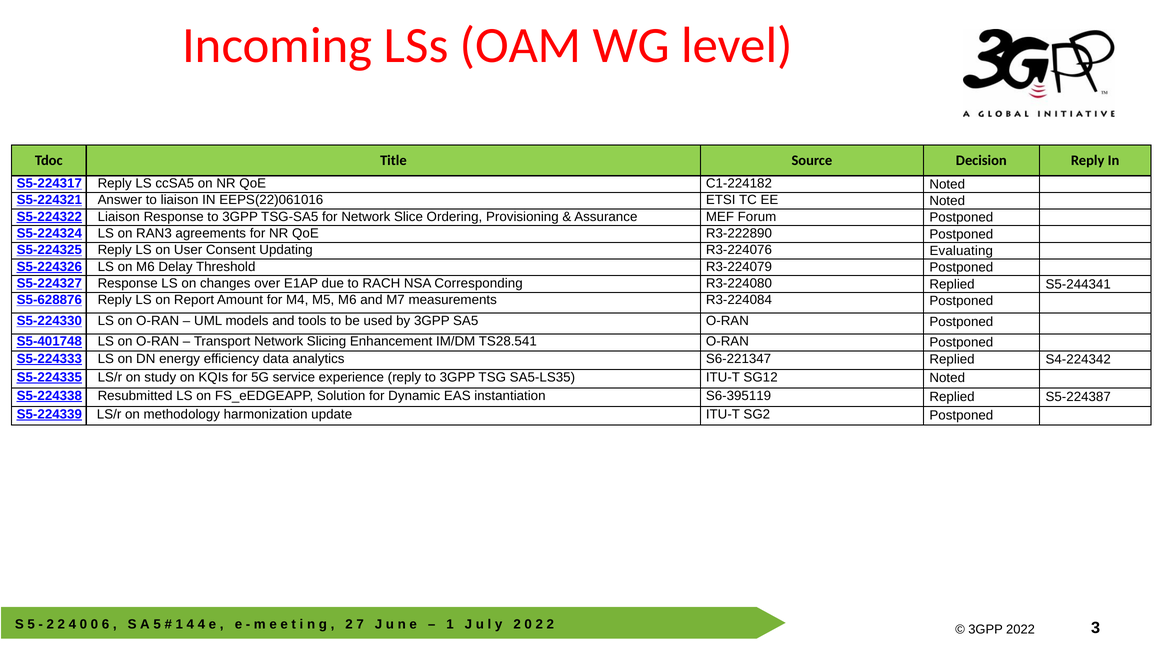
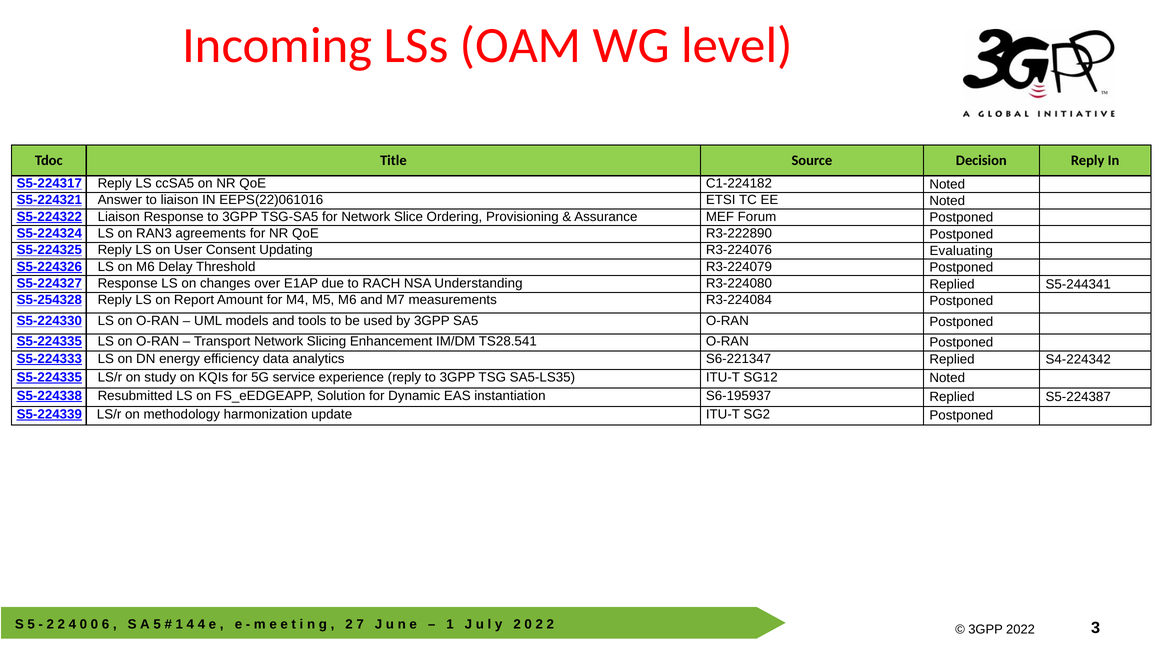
Corresponding: Corresponding -> Understanding
S5-628876: S5-628876 -> S5-254328
S5-401748 at (49, 342): S5-401748 -> S5-224335
S6-395119: S6-395119 -> S6-195937
